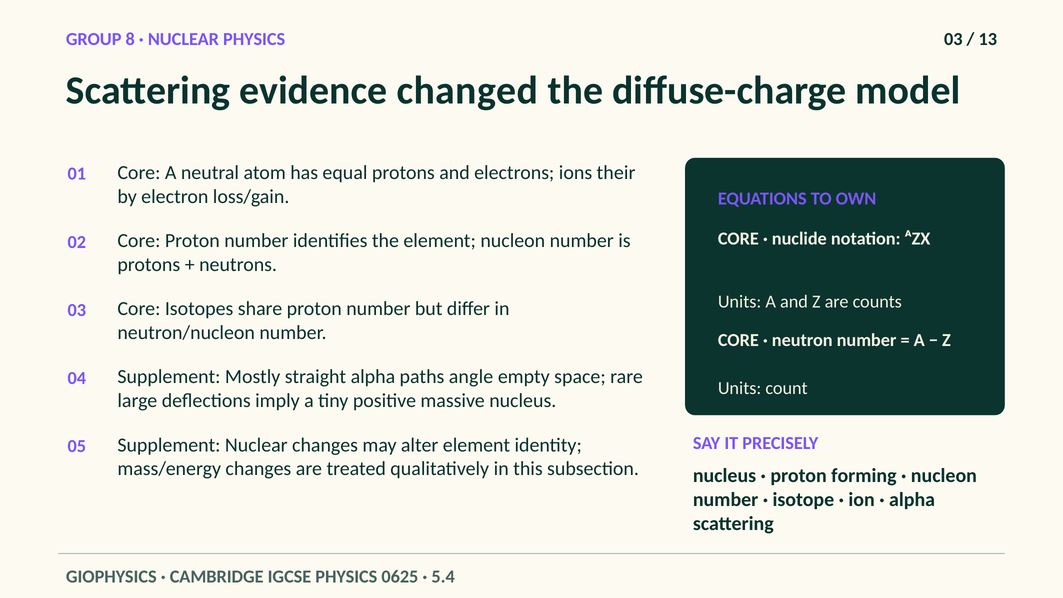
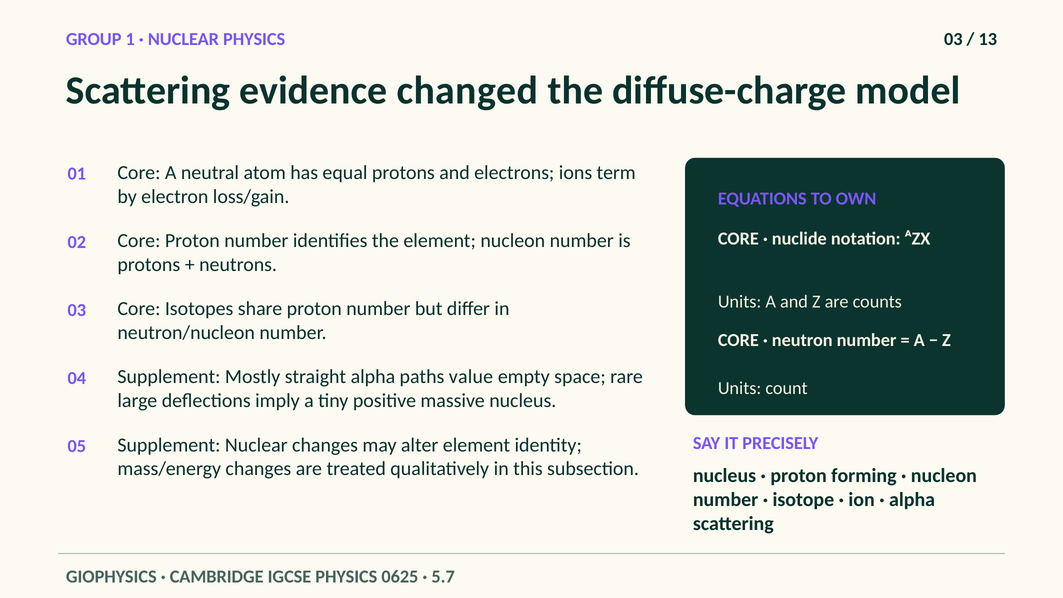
8: 8 -> 1
their: their -> term
angle: angle -> value
5.4: 5.4 -> 5.7
